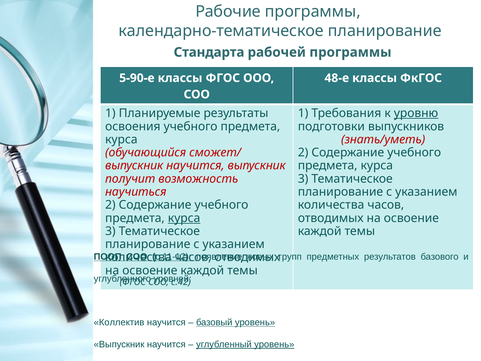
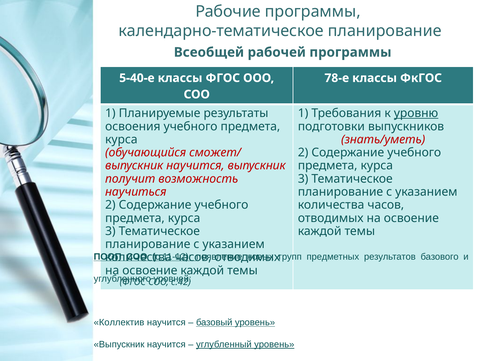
Стандарта: Стандарта -> Всеобщей
5-90-е: 5-90-е -> 5-40-е
48-е: 48-е -> 78-е
курса at (184, 218) underline: present -> none
